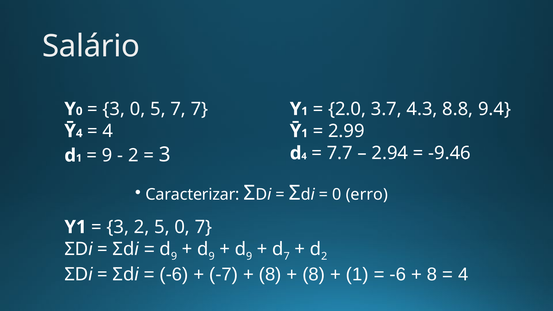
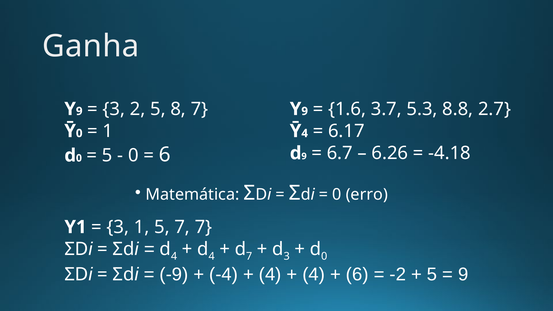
Salário: Salário -> Ganha
0 at (79, 111): 0 -> 9
3 0: 0 -> 2
5 7: 7 -> 8
1 at (305, 111): 1 -> 9
2.0: 2.0 -> 1.6
4.3: 4.3 -> 5.3
9.4: 9.4 -> 2.7
4 at (79, 133): 4 -> 0
4 at (108, 131): 4 -> 1
1 at (305, 133): 1 -> 4
2.99: 2.99 -> 6.17
4 at (304, 156): 4 -> 9
7.7: 7.7 -> 6.7
2.94: 2.94 -> 6.26
-9.46: -9.46 -> -4.18
1 at (79, 158): 1 -> 0
9 at (107, 156): 9 -> 5
2 at (133, 156): 2 -> 0
3 at (165, 155): 3 -> 6
Caracterizar: Caracterizar -> Matemática
3 2: 2 -> 1
5 0: 0 -> 7
9 at (174, 256): 9 -> 4
9 at (212, 256): 9 -> 4
9 at (249, 256): 9 -> 7
7 at (287, 256): 7 -> 3
2 at (324, 256): 2 -> 0
-6 at (174, 274): -6 -> -9
-7: -7 -> -4
8 at (270, 274): 8 -> 4
8 at (314, 274): 8 -> 4
1 at (357, 274): 1 -> 6
-6 at (398, 274): -6 -> -2
8 at (432, 274): 8 -> 5
4 at (463, 274): 4 -> 9
